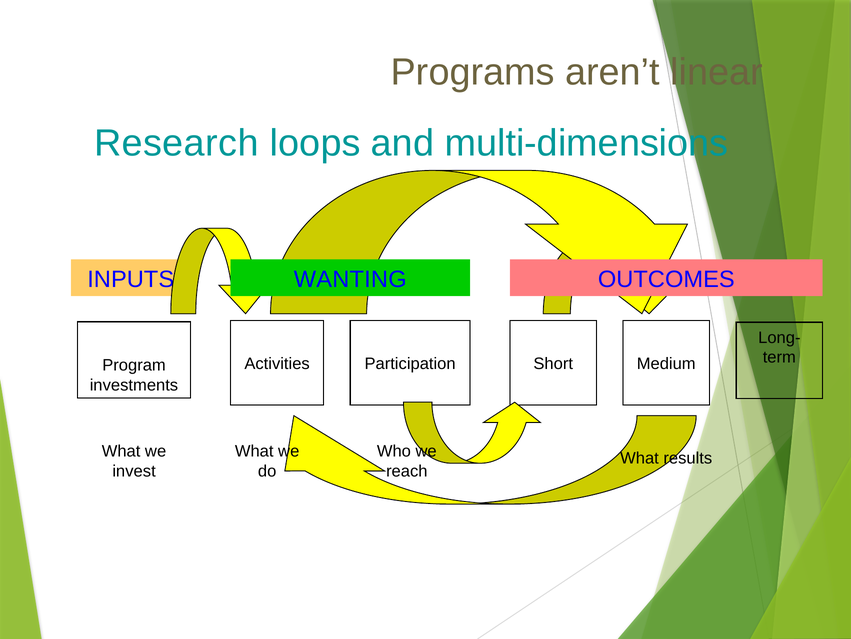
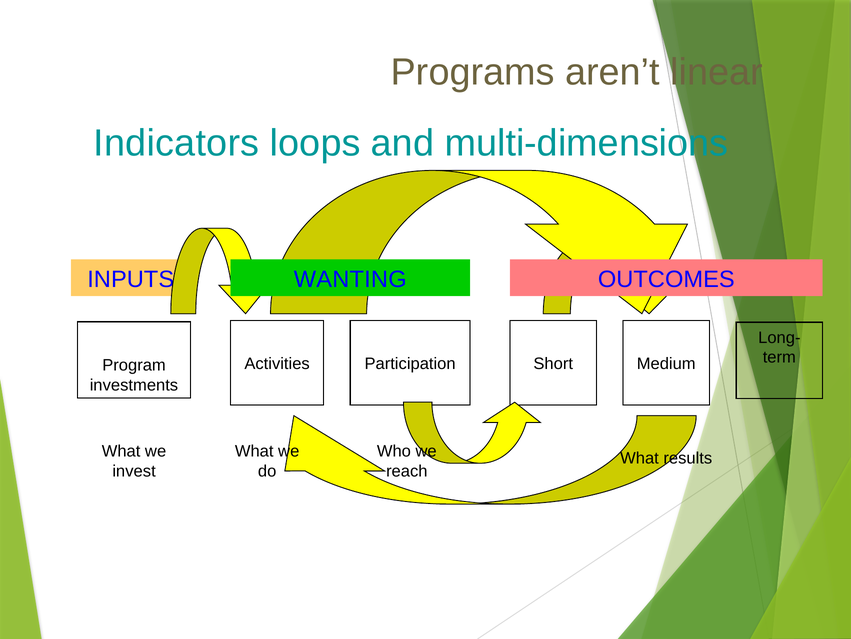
Research: Research -> Indicators
